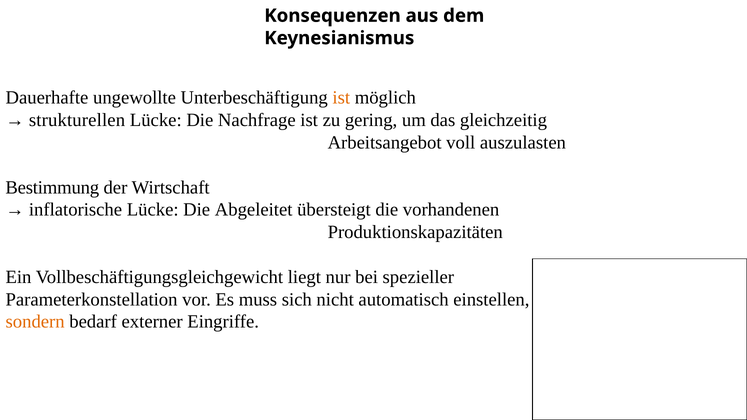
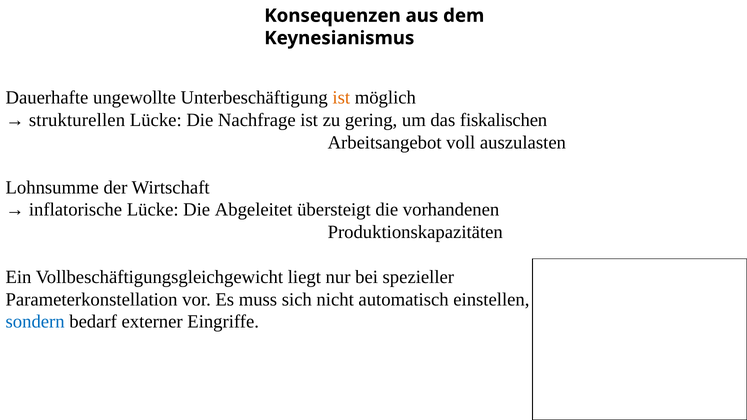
gleichzeitig: gleichzeitig -> fiskalischen
Bestimmung: Bestimmung -> Lohnsumme
sondern colour: orange -> blue
